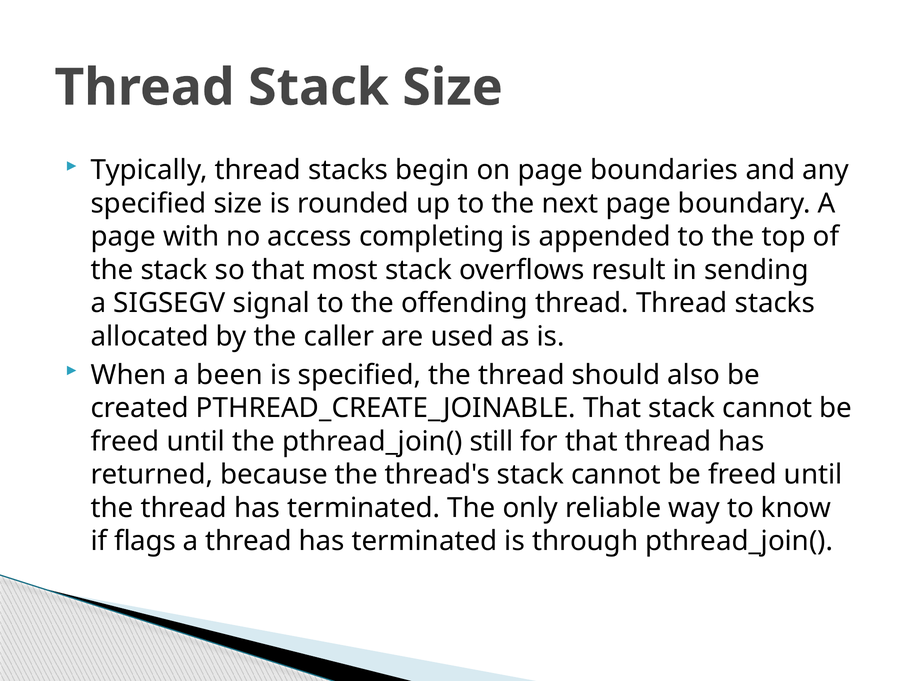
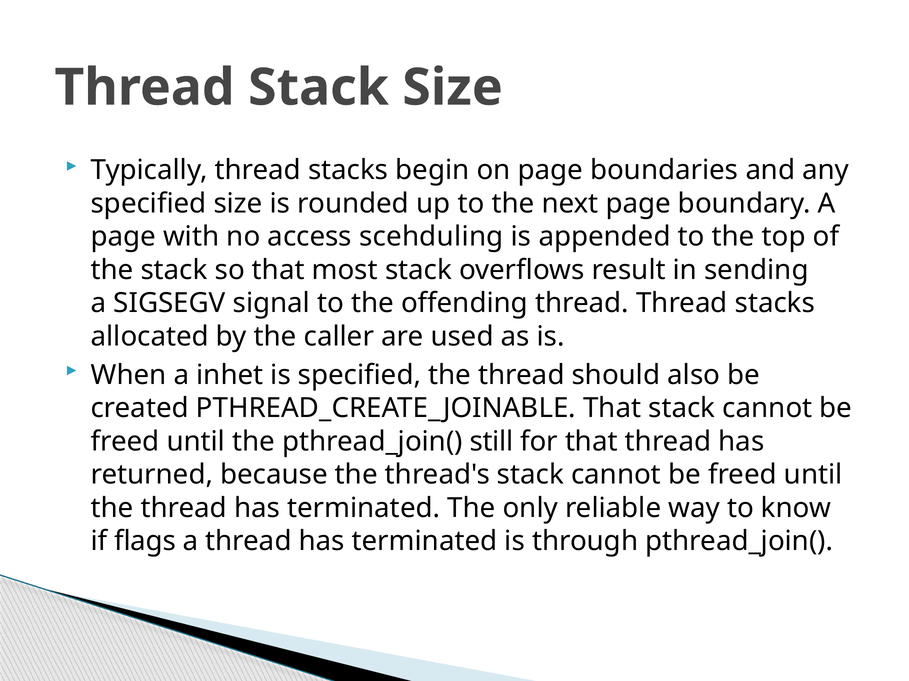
completing: completing -> scehduling
been: been -> inhet
